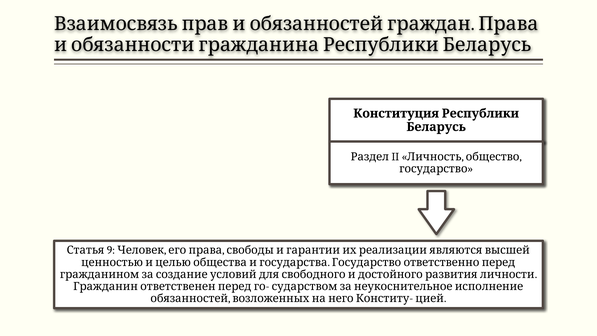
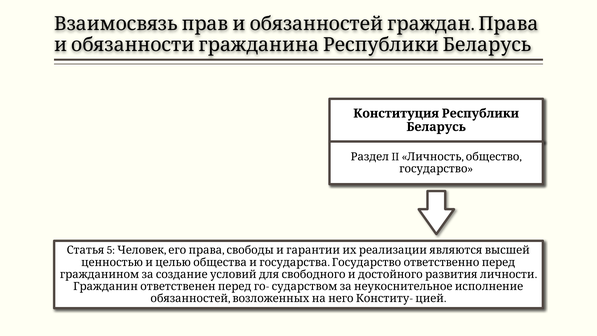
9: 9 -> 5
